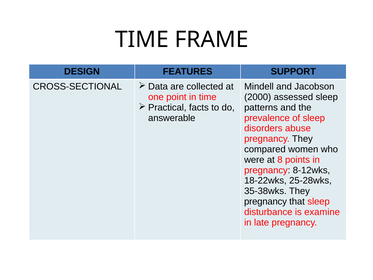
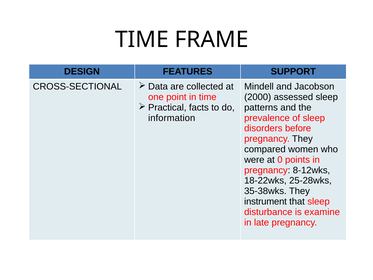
answerable: answerable -> information
abuse: abuse -> before
8: 8 -> 0
pregnancy at (265, 201): pregnancy -> instrument
